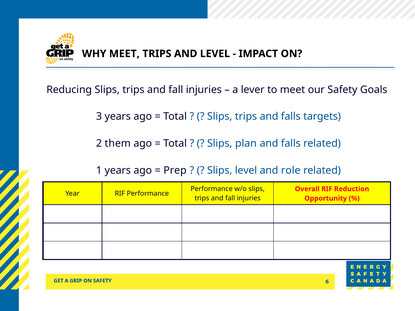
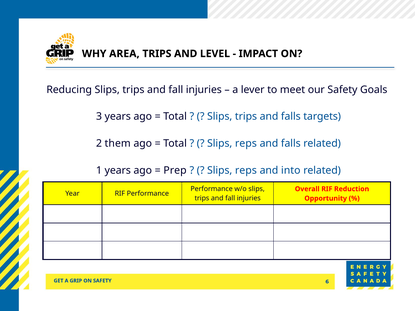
WHY MEET: MEET -> AREA
plan at (246, 144): plan -> reps
level at (246, 171): level -> reps
role: role -> into
